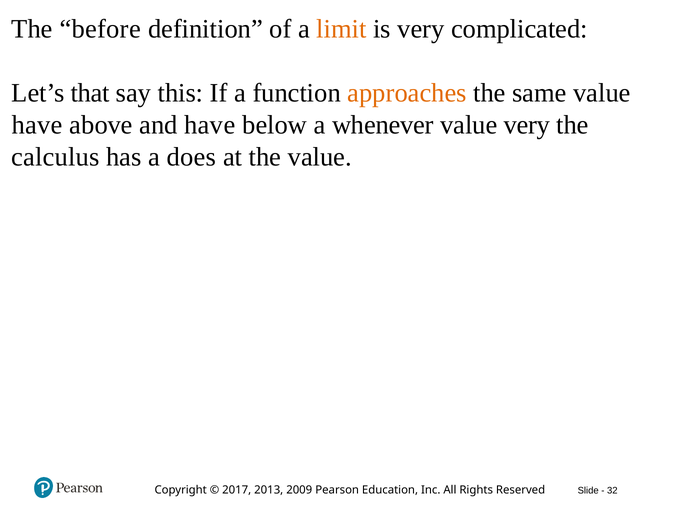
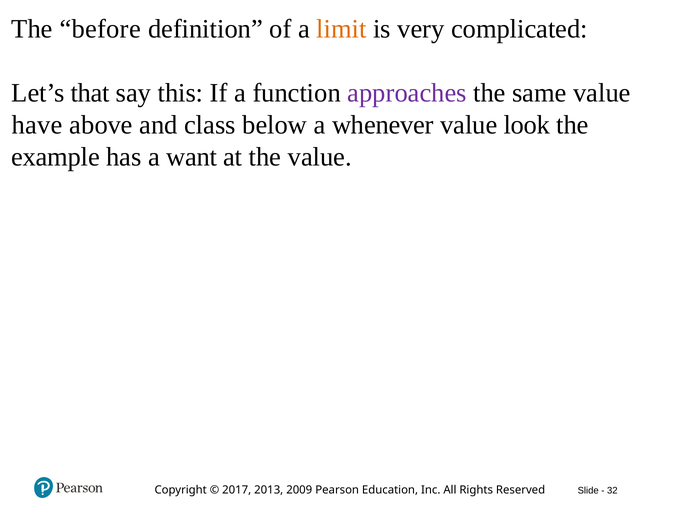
approaches colour: orange -> purple
and have: have -> class
value very: very -> look
calculus: calculus -> example
does: does -> want
